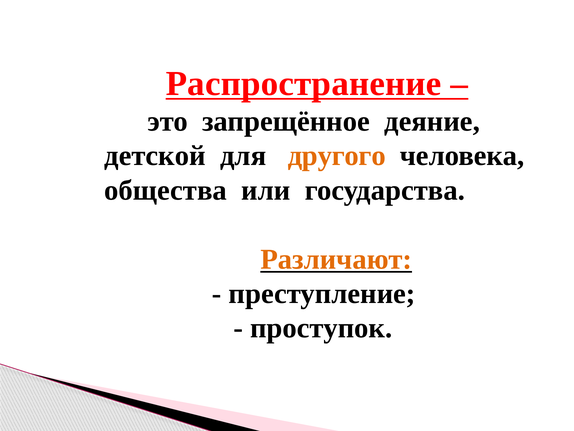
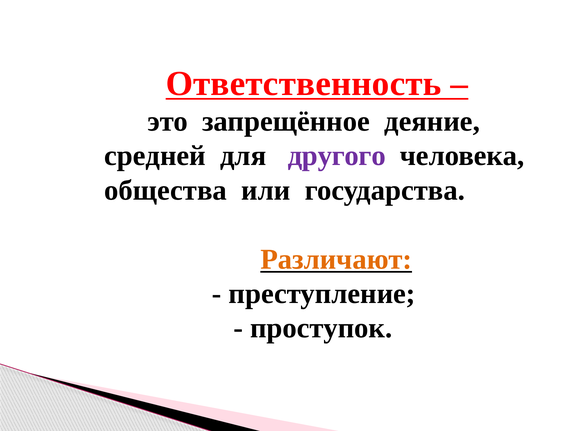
Распространение: Распространение -> Ответственность
детской: детской -> средней
другого colour: orange -> purple
